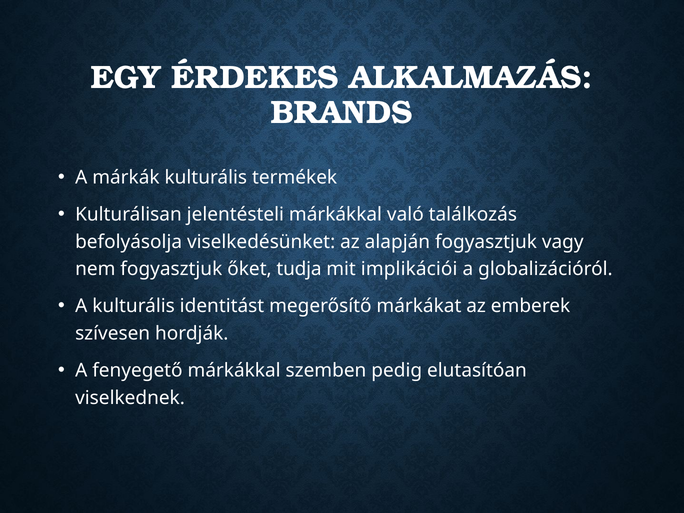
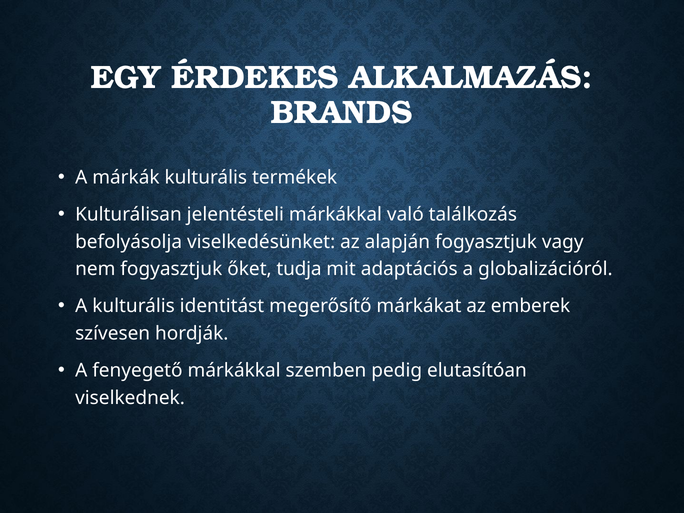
implikációi: implikációi -> adaptációs
